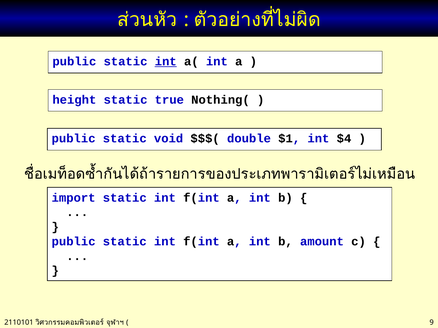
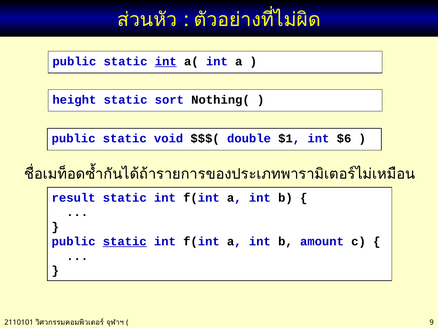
true: true -> sort
$4: $4 -> $6
import: import -> result
static at (125, 242) underline: none -> present
